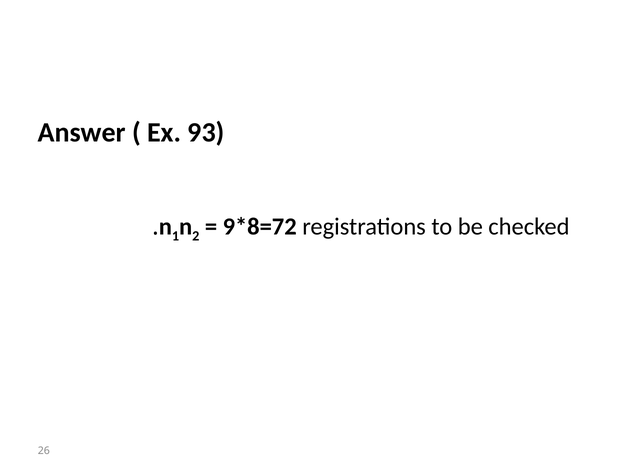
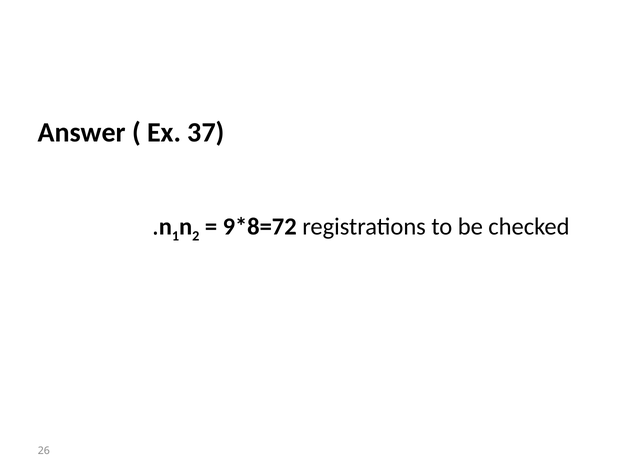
93: 93 -> 37
